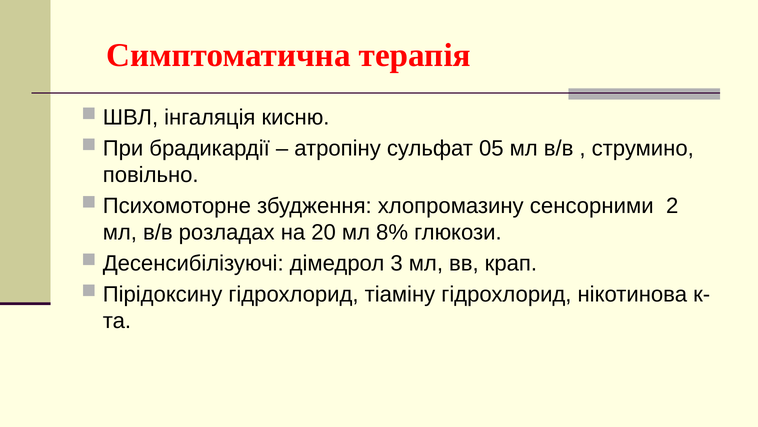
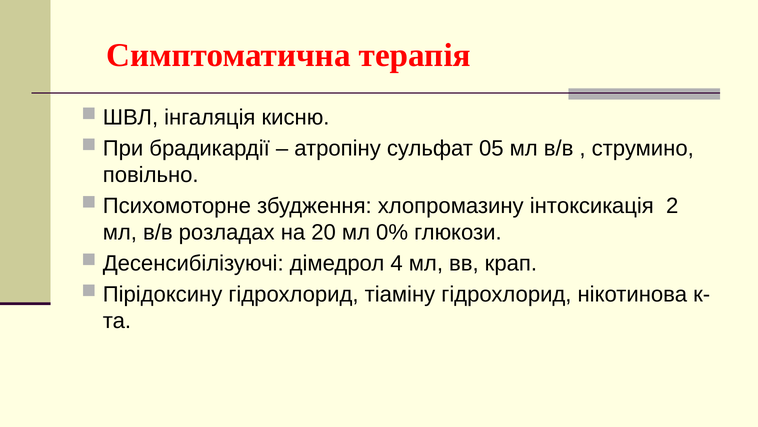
сенсорними: сенсорними -> інтоксикація
8%: 8% -> 0%
3: 3 -> 4
